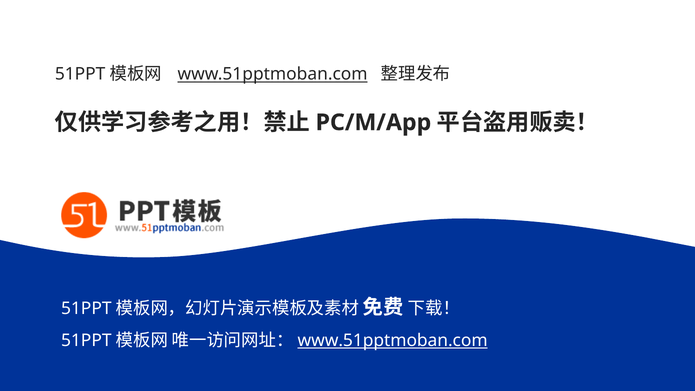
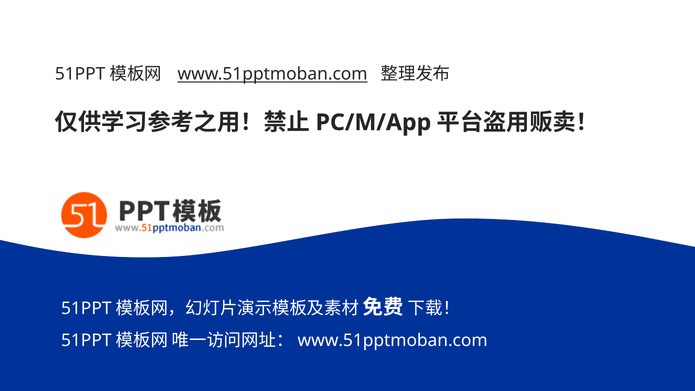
www.51pptmoban.com at (393, 340) underline: present -> none
